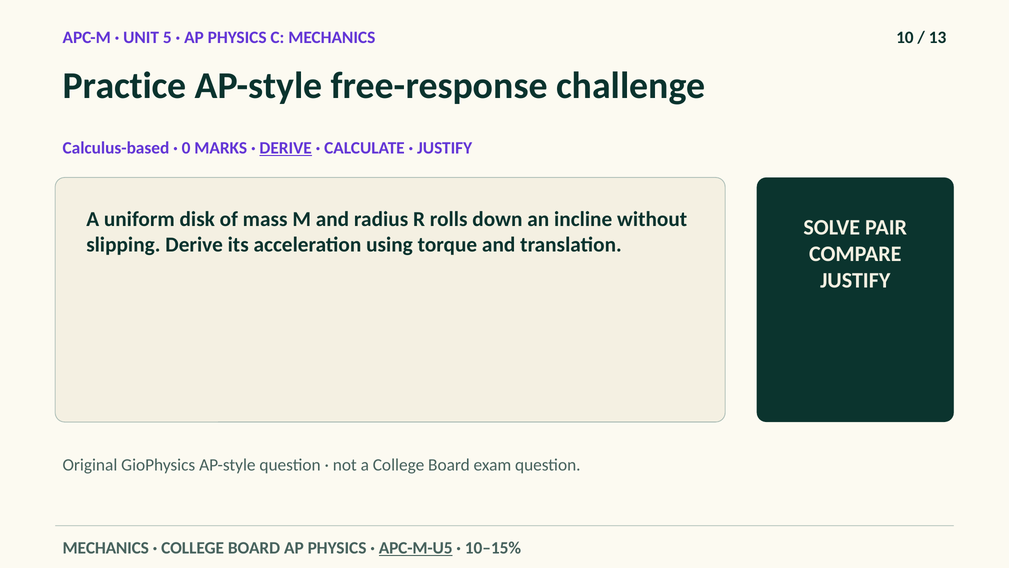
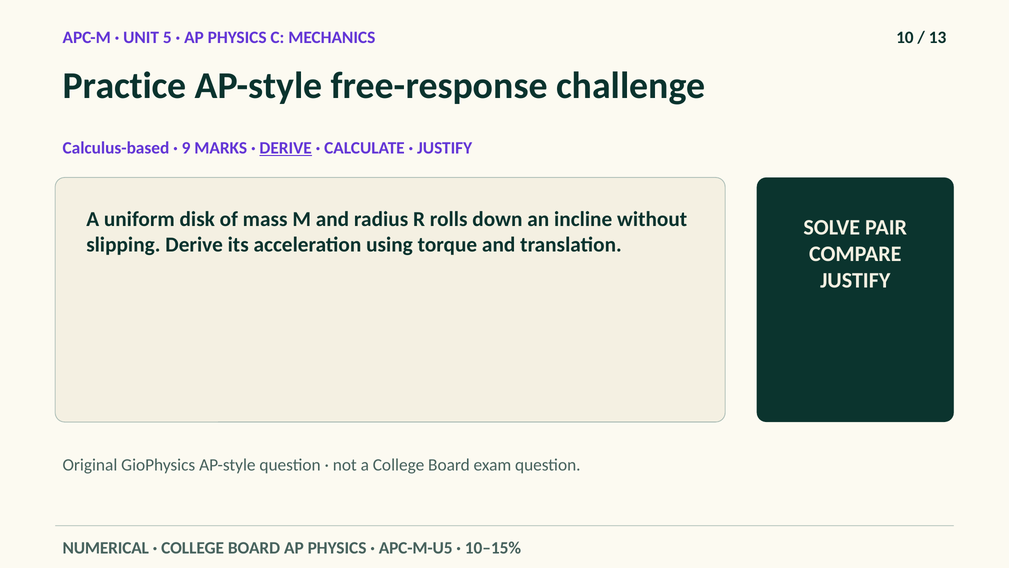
0: 0 -> 9
MECHANICS at (106, 547): MECHANICS -> NUMERICAL
APC-M-U5 underline: present -> none
